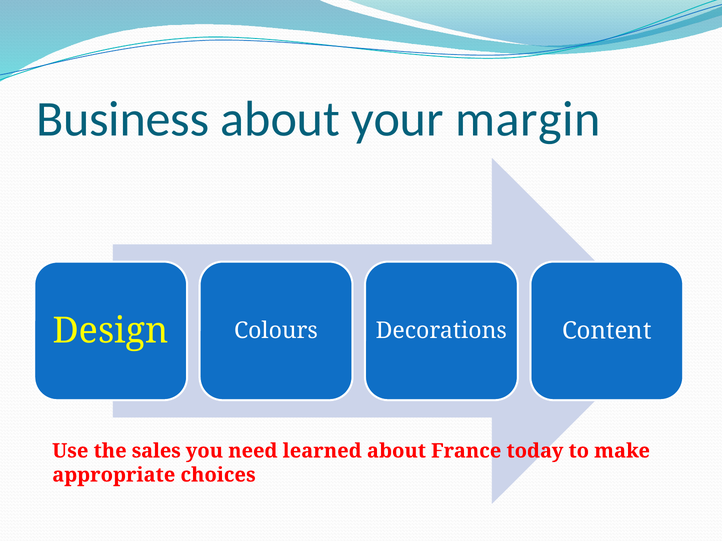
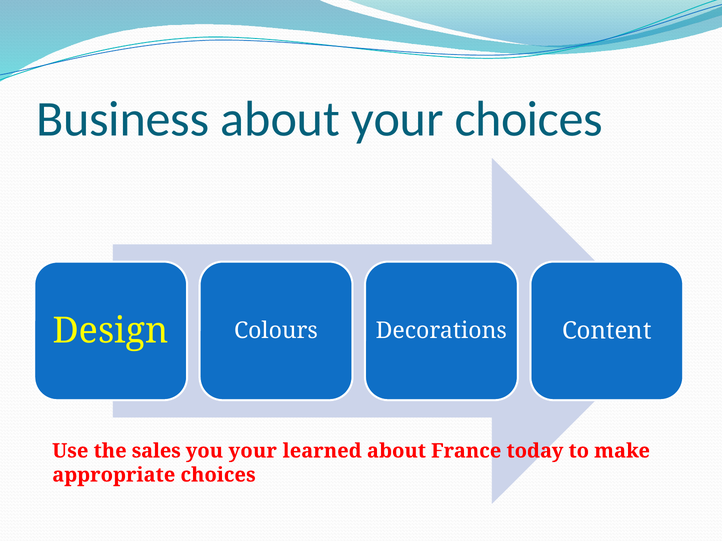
your margin: margin -> choices
you need: need -> your
